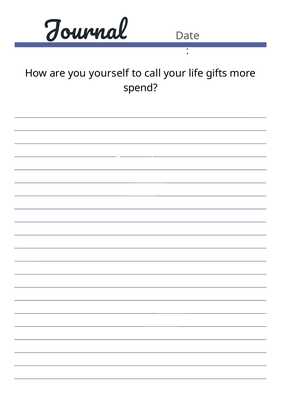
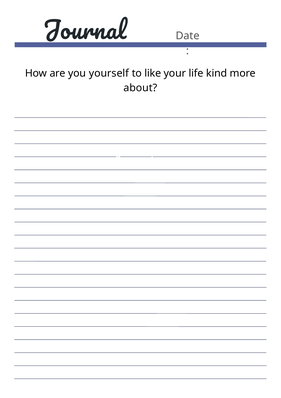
call: call -> like
gifts: gifts -> kind
spend: spend -> about
